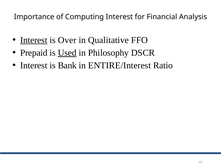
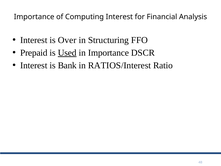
Interest at (34, 40) underline: present -> none
Qualitative: Qualitative -> Structuring
in Philosophy: Philosophy -> Importance
ENTIRE/Interest: ENTIRE/Interest -> RATIOS/Interest
